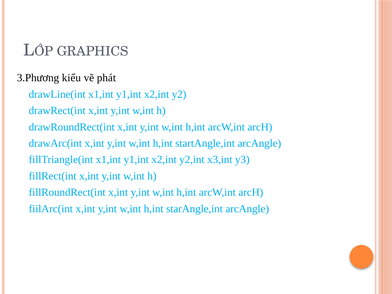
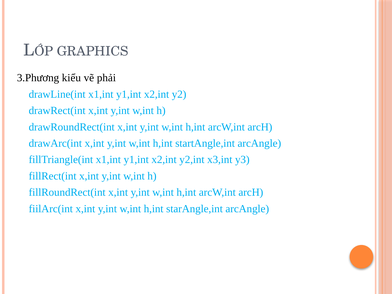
phát: phát -> phải
